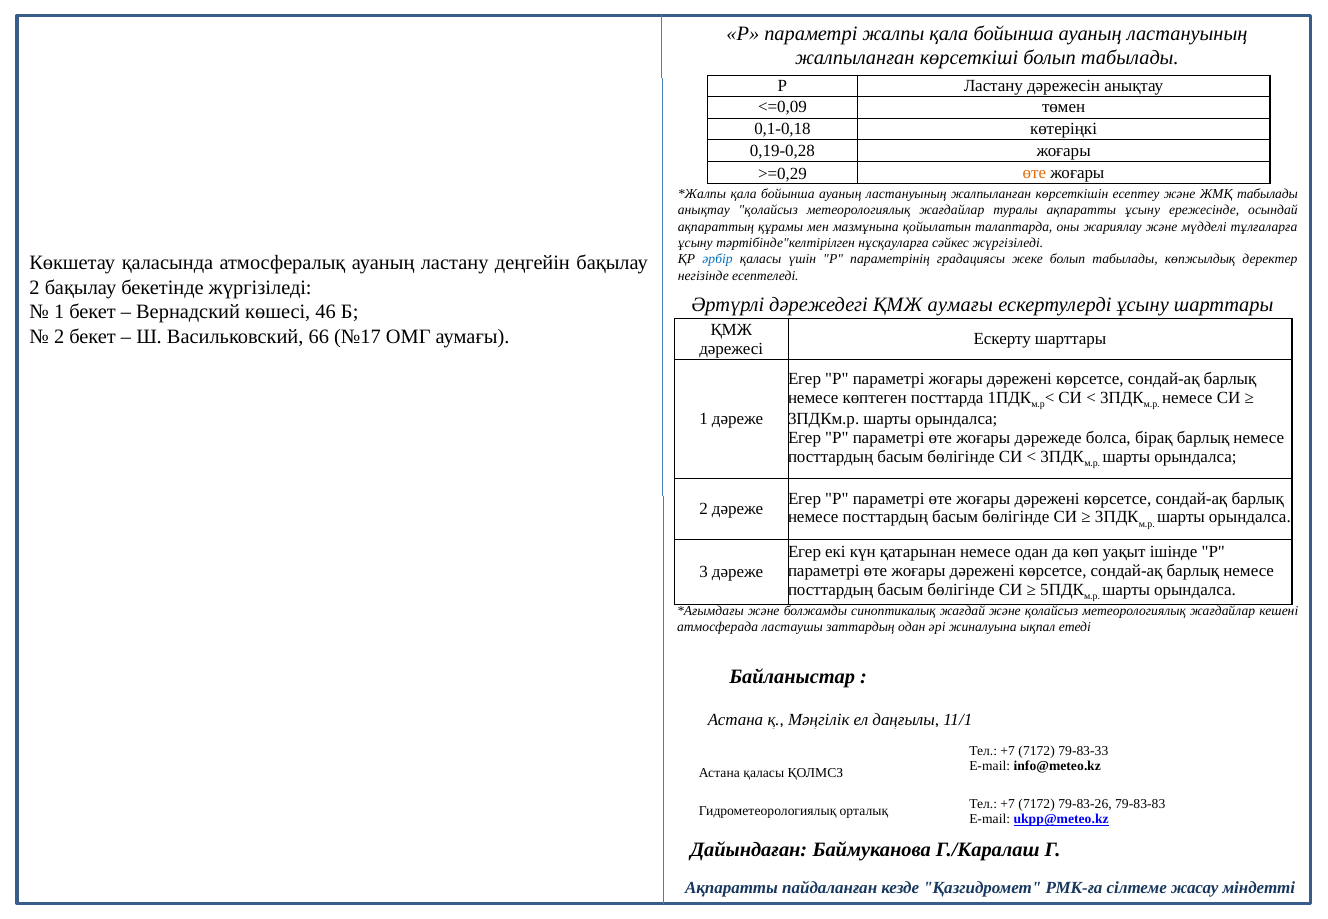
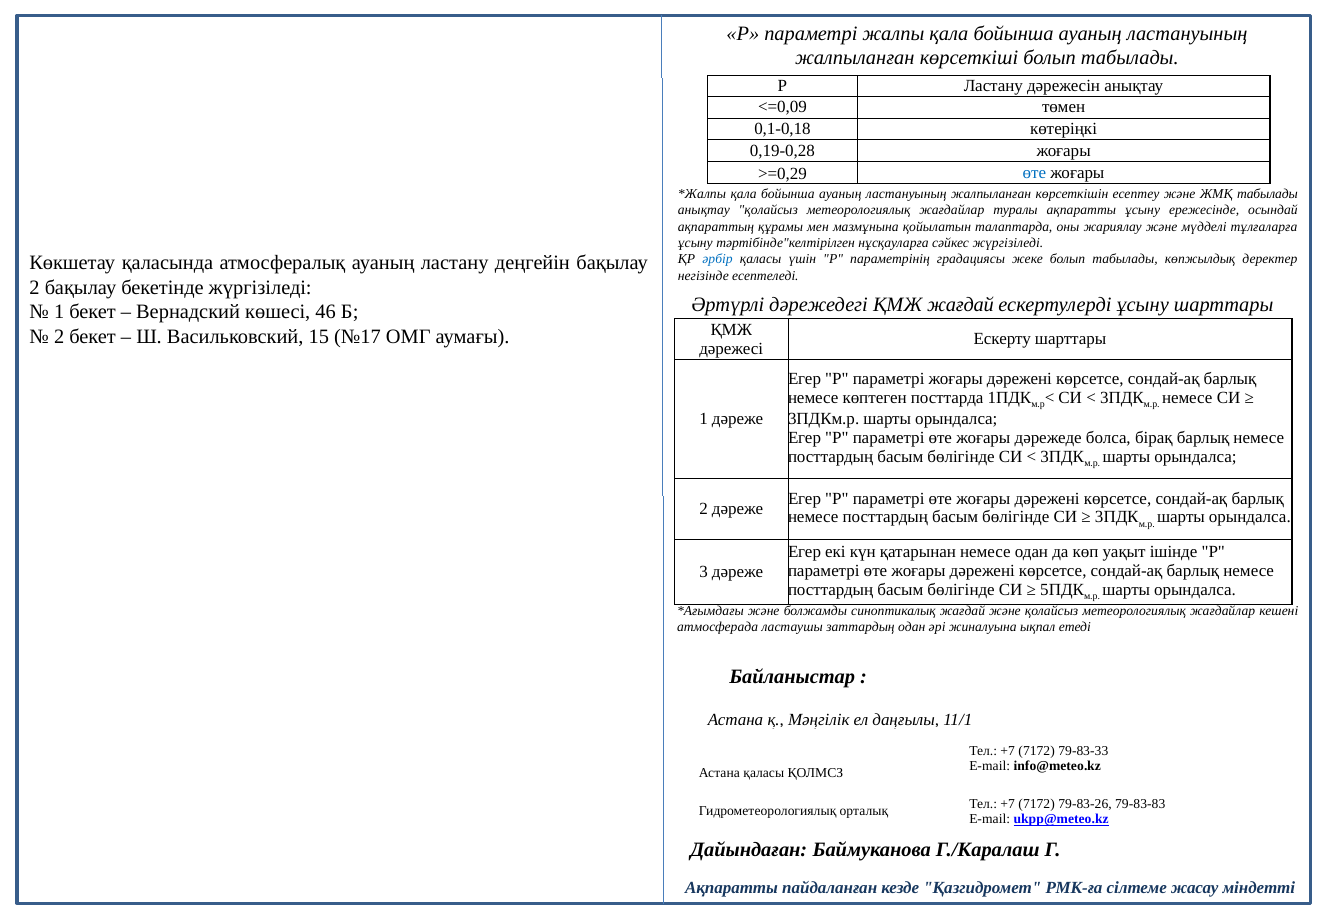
өте at (1034, 173) colour: orange -> blue
ҚМЖ аумағы: аумағы -> жағдай
66: 66 -> 15
